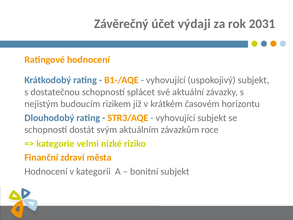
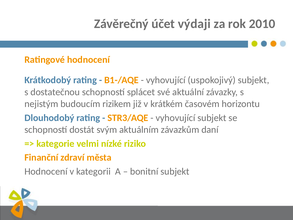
2031: 2031 -> 2010
roce: roce -> daní
